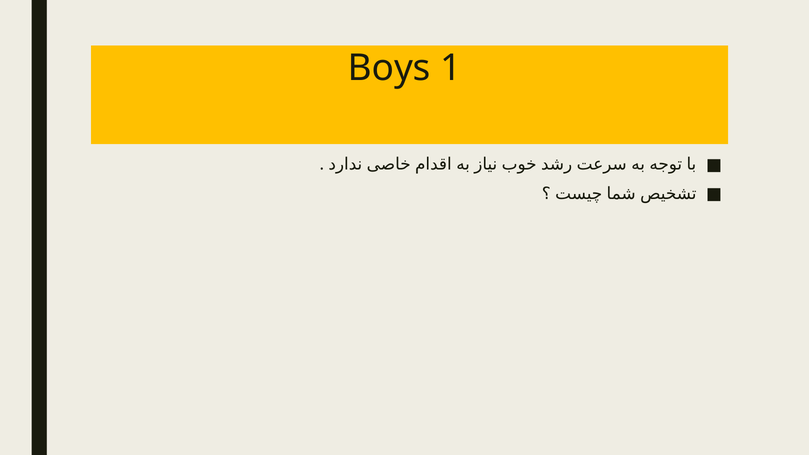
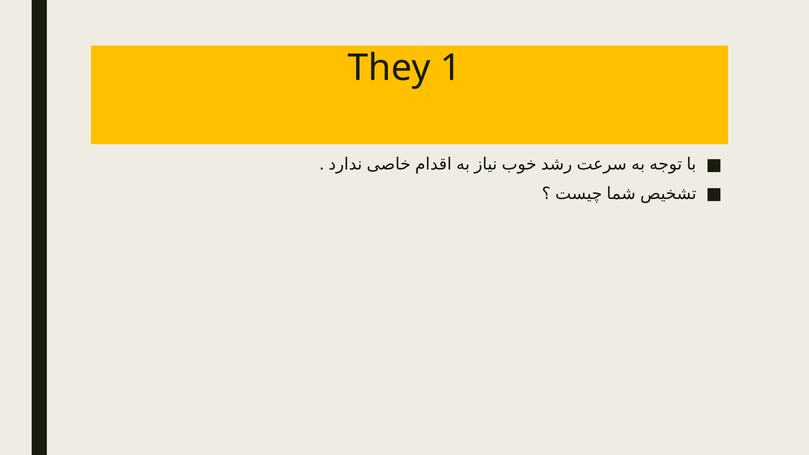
Boys: Boys -> They
